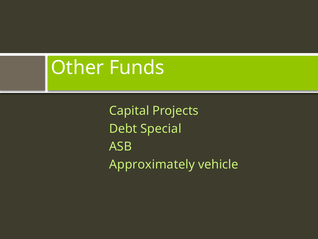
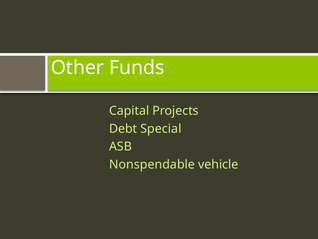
Approximately: Approximately -> Nonspendable
